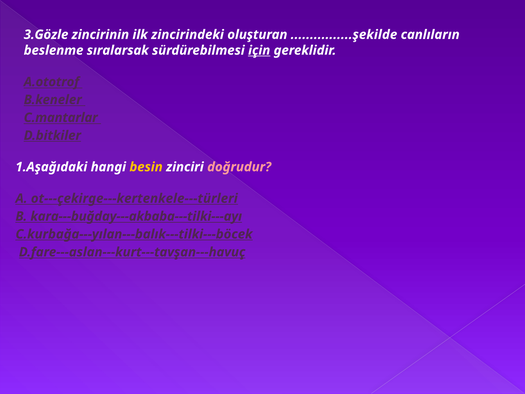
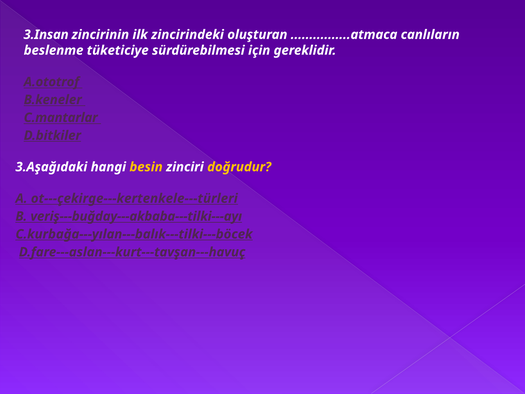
3.Gözle: 3.Gözle -> 3.Insan
................şekilde: ................şekilde -> ................atmaca
sıralarsak: sıralarsak -> tüketiciye
için underline: present -> none
1.Aşağıdaki: 1.Aşağıdaki -> 3.Aşağıdaki
doğrudur colour: pink -> yellow
kara---buğday---akbaba---tilki---ayı: kara---buğday---akbaba---tilki---ayı -> veriş---buğday---akbaba---tilki---ayı
